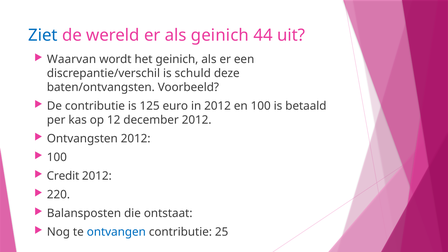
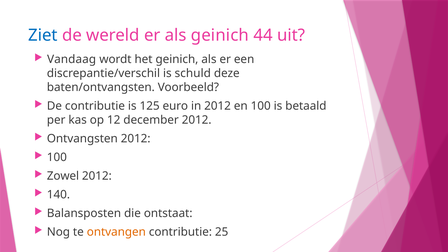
Waarvan: Waarvan -> Vandaag
Credit: Credit -> Zowel
220: 220 -> 140
ontvangen colour: blue -> orange
